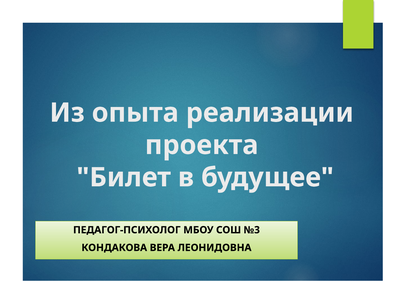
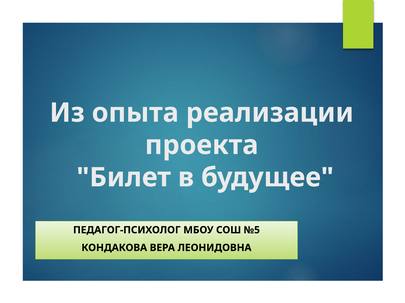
№3: №3 -> №5
